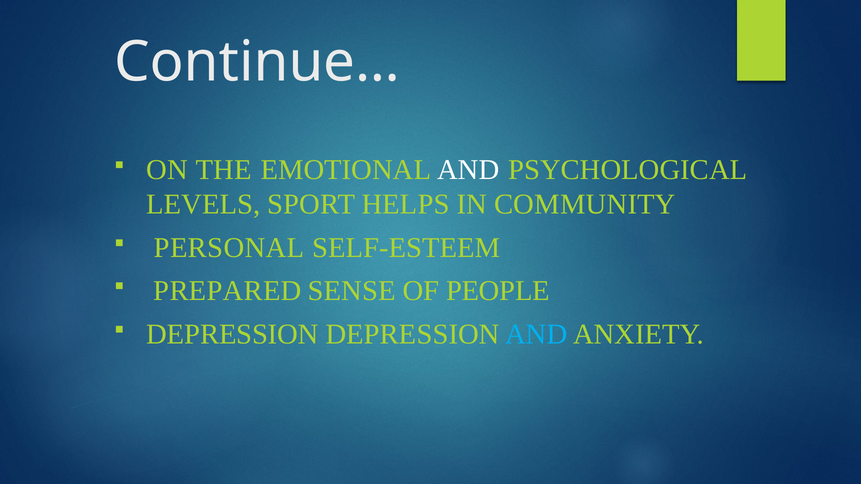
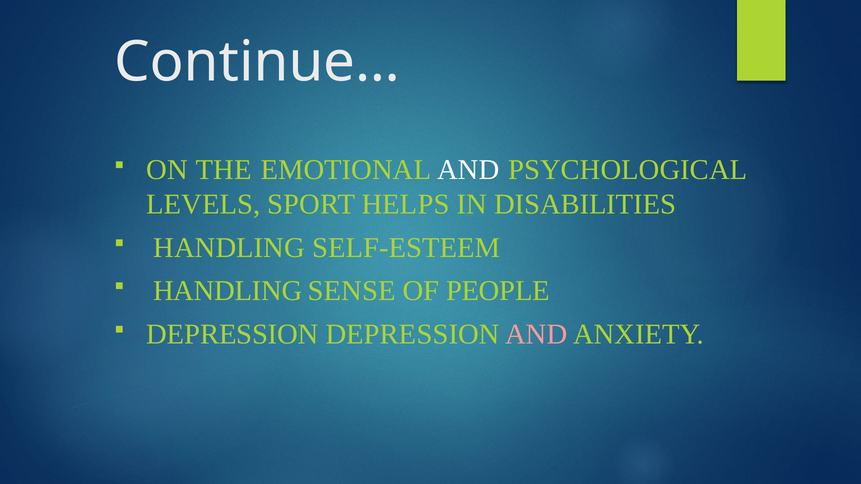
COMMUNITY: COMMUNITY -> DISABILITIES
PERSONAL at (229, 248): PERSONAL -> HANDLING
PREPARED at (227, 291): PREPARED -> HANDLING
AND at (536, 335) colour: light blue -> pink
